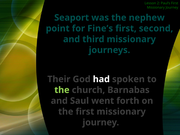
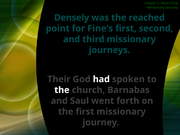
Seaport: Seaport -> Densely
nephew: nephew -> reached
the at (62, 90) colour: light green -> white
